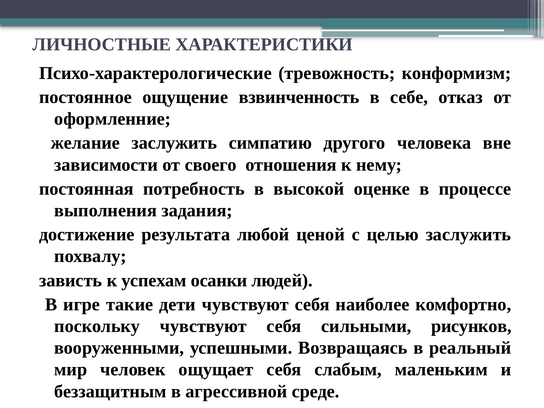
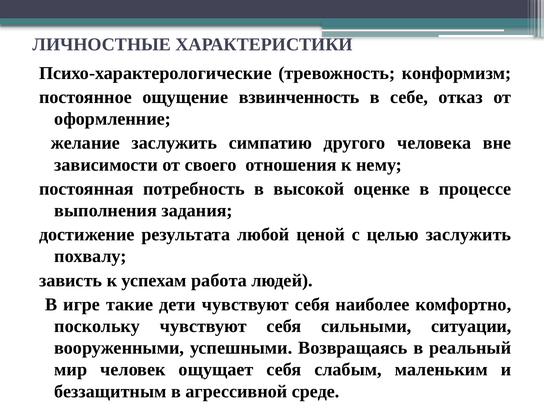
осанки: осанки -> работа
рисунков: рисунков -> ситуации
